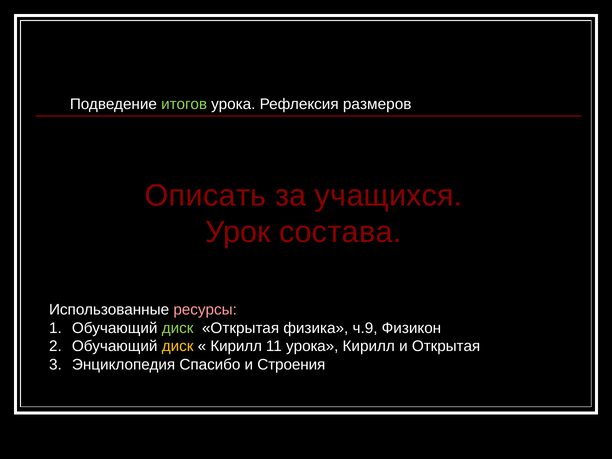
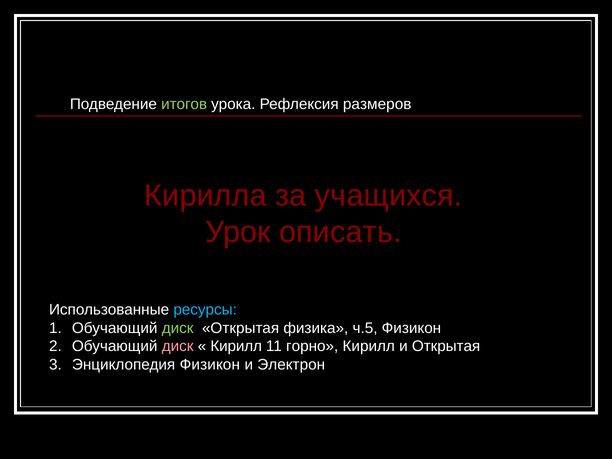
Описать: Описать -> Кирилла
состава: состава -> описать
ресурсы colour: pink -> light blue
ч.9: ч.9 -> ч.5
диск at (178, 346) colour: yellow -> pink
11 урока: урока -> горно
Энциклопедия Спасибо: Спасибо -> Физикон
Строения: Строения -> Электрон
